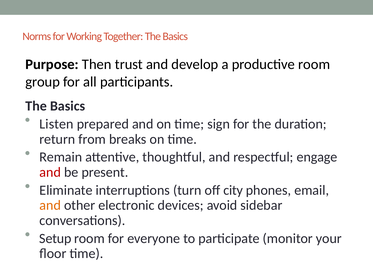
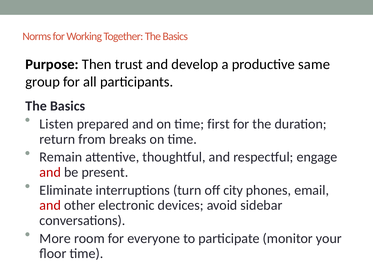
productive room: room -> same
sign: sign -> first
and at (50, 205) colour: orange -> red
Setup: Setup -> More
